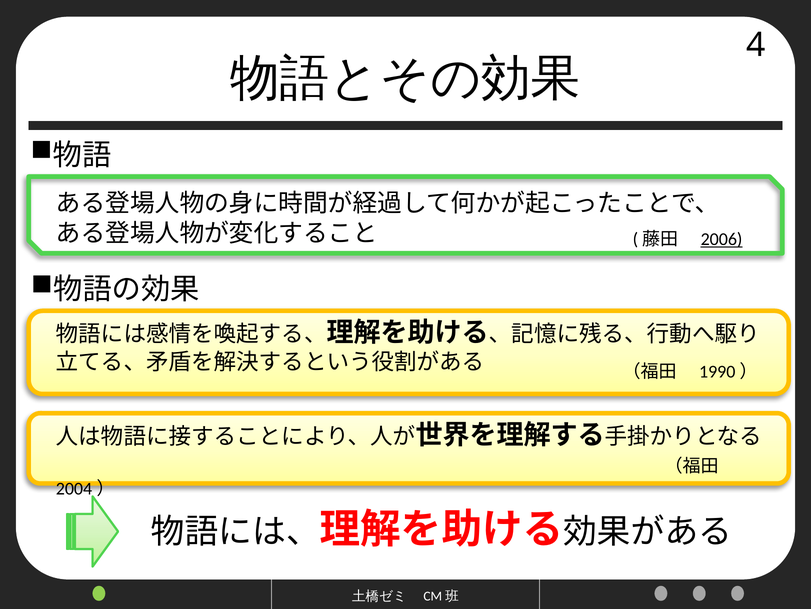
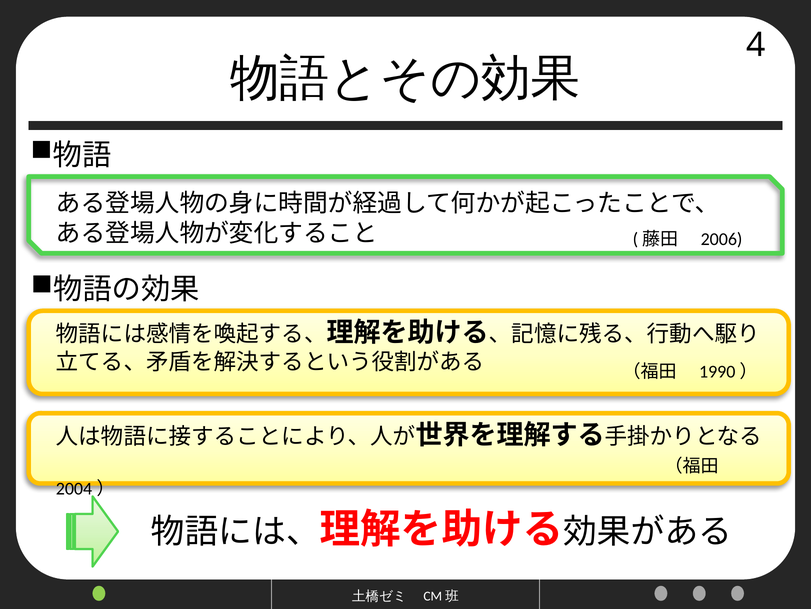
2006 underline: present -> none
